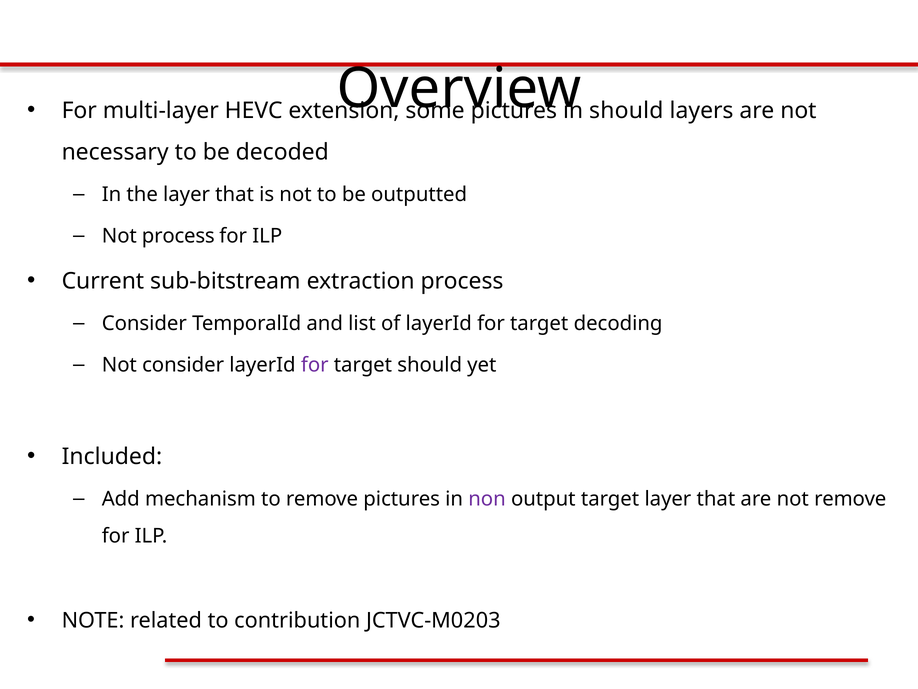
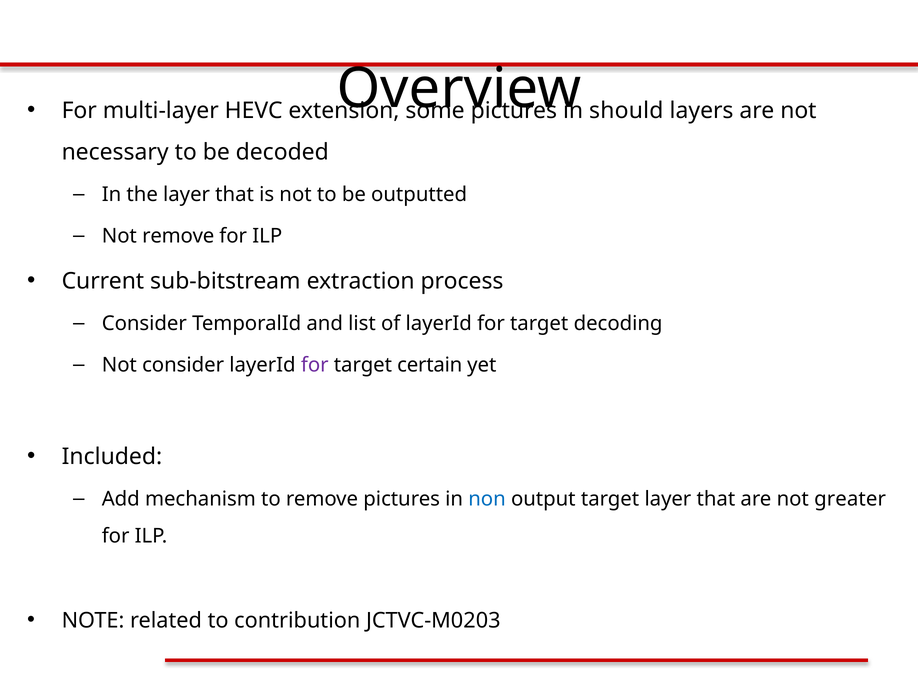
Not process: process -> remove
target should: should -> certain
non colour: purple -> blue
not remove: remove -> greater
